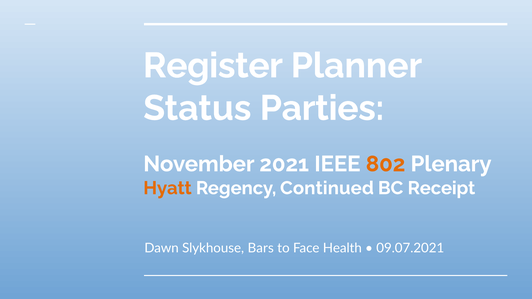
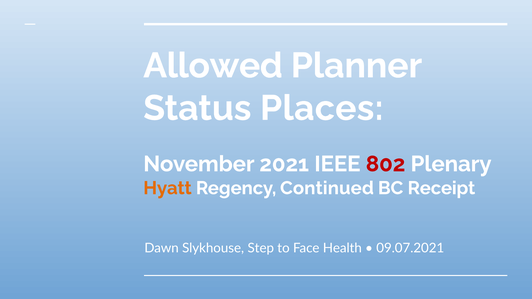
Register: Register -> Allowed
Parties: Parties -> Places
802 colour: orange -> red
Bars: Bars -> Step
